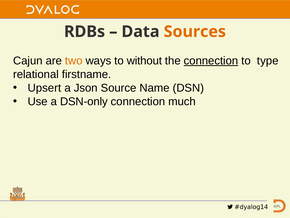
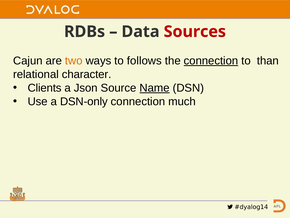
Sources colour: orange -> red
without: without -> follows
type: type -> than
firstname: firstname -> character
Upsert: Upsert -> Clients
Name underline: none -> present
